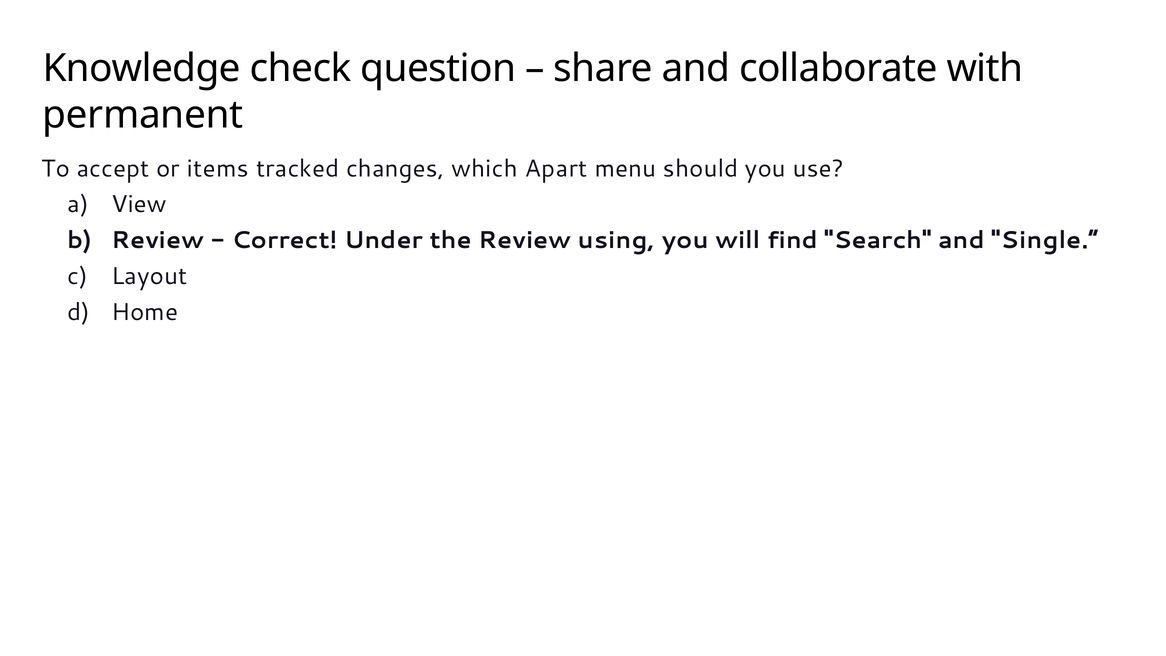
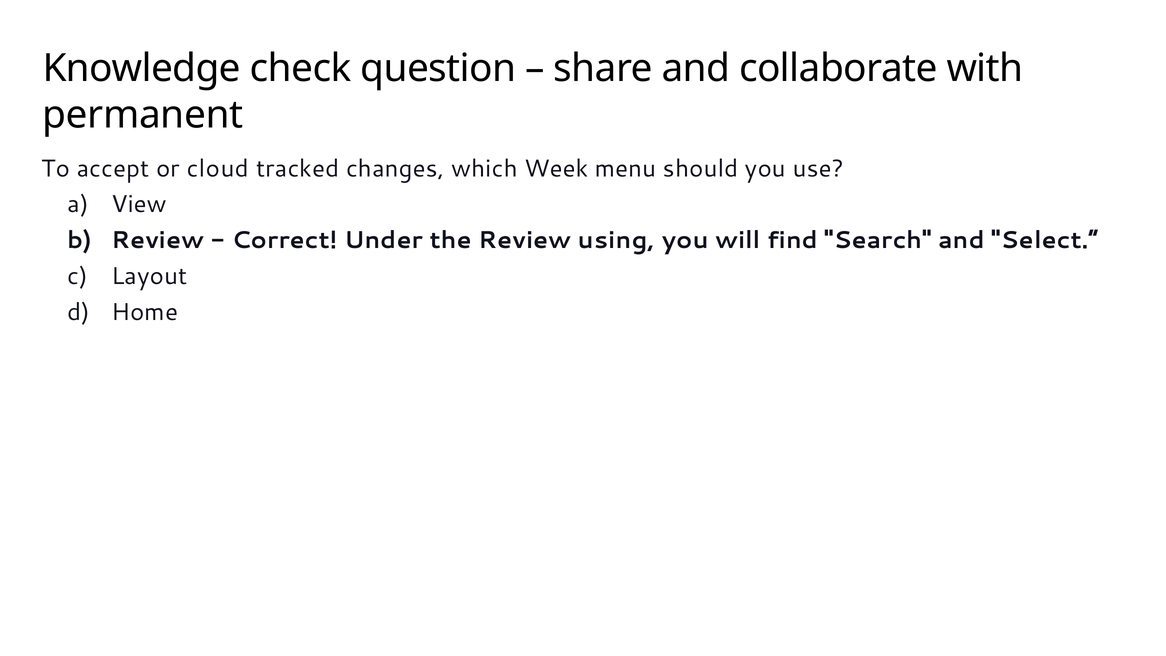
items: items -> cloud
Apart: Apart -> Week
Single.“: Single.“ -> Select.“
